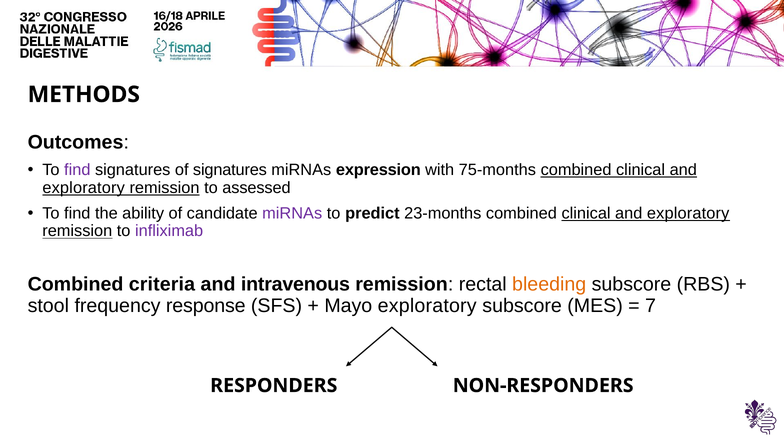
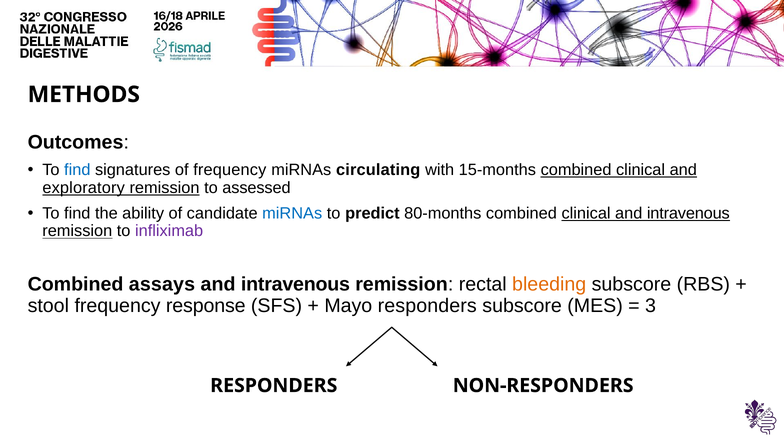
find at (77, 170) colour: purple -> blue
of signatures: signatures -> frequency
expression: expression -> circulating
75-months: 75-months -> 15-months
miRNAs at (292, 213) colour: purple -> blue
23-months: 23-months -> 80-months
exploratory at (688, 213): exploratory -> intravenous
criteria: criteria -> assays
Mayo exploratory: exploratory -> responders
7: 7 -> 3
